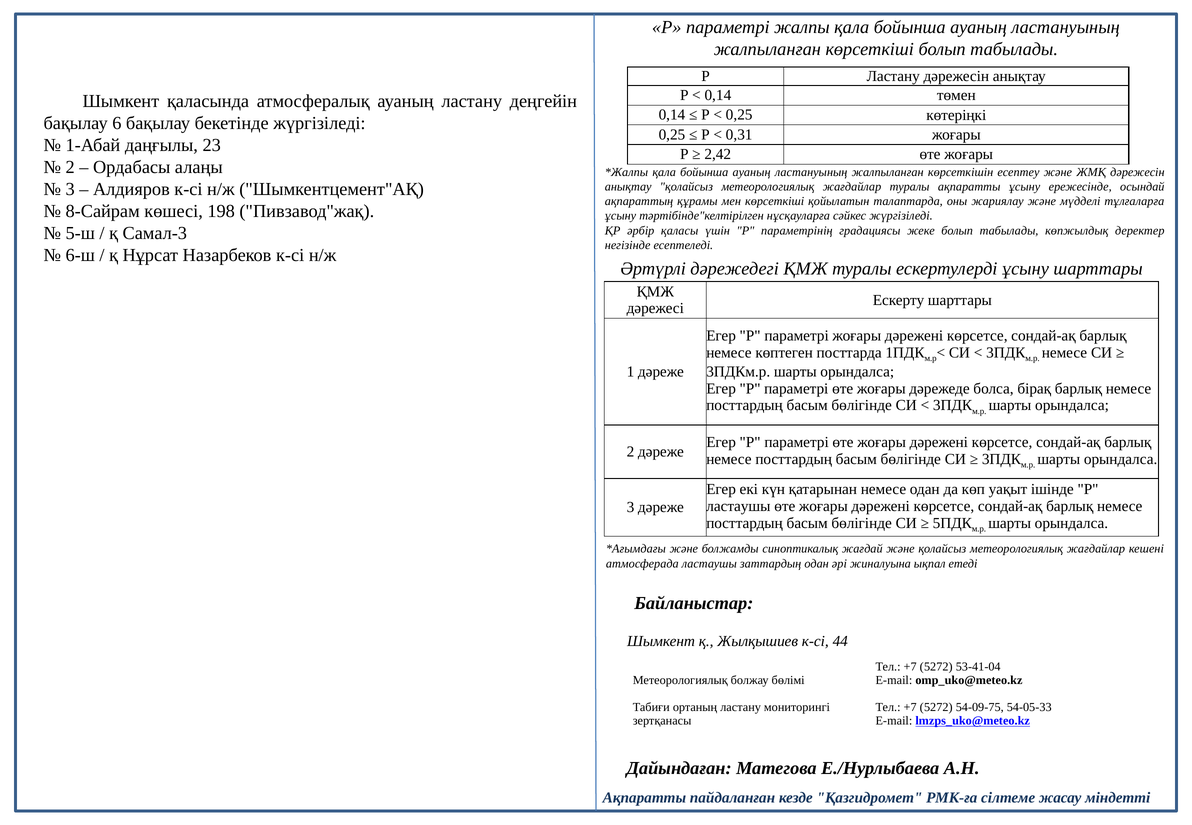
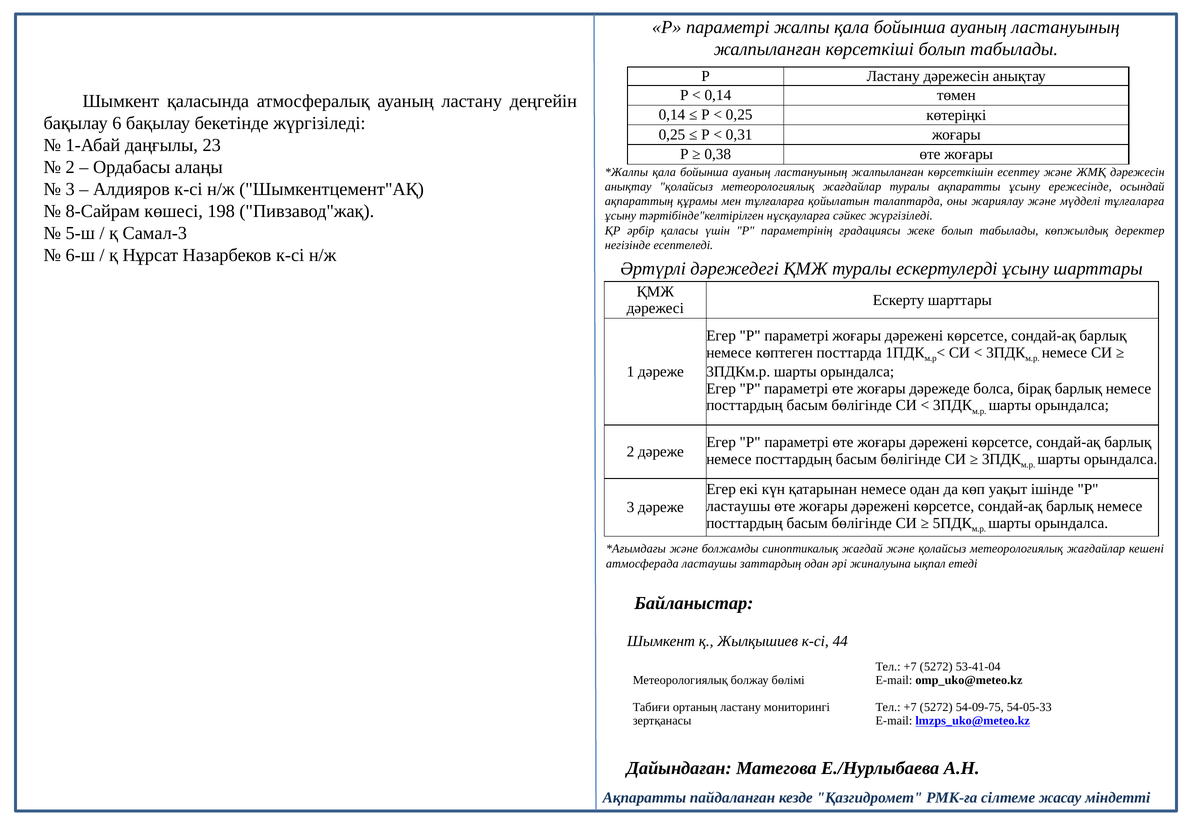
2,42: 2,42 -> 0,38
мен көрсеткіші: көрсеткіші -> тұлғаларға
